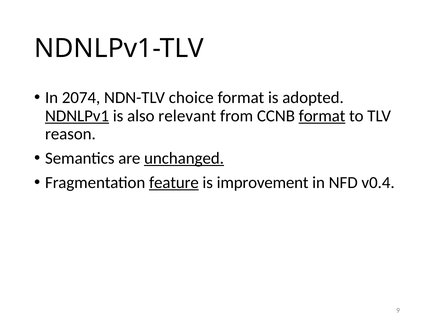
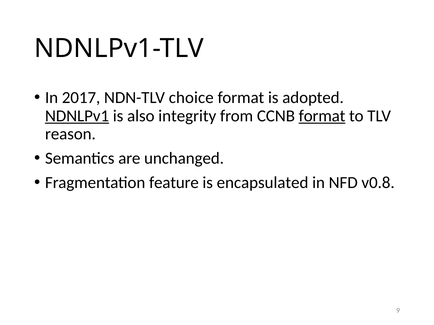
2074: 2074 -> 2017
relevant: relevant -> integrity
unchanged underline: present -> none
feature underline: present -> none
improvement: improvement -> encapsulated
v0.4: v0.4 -> v0.8
